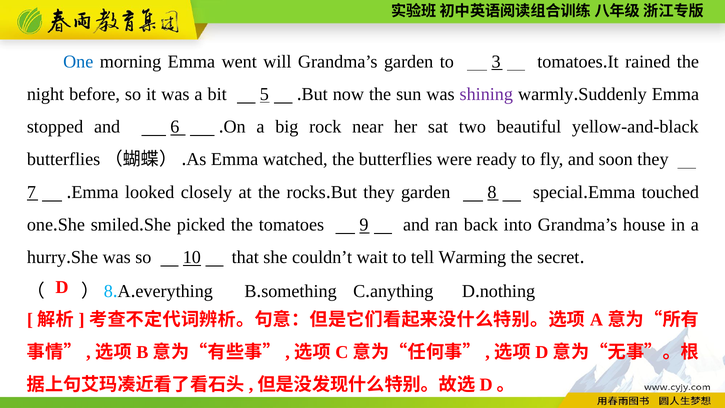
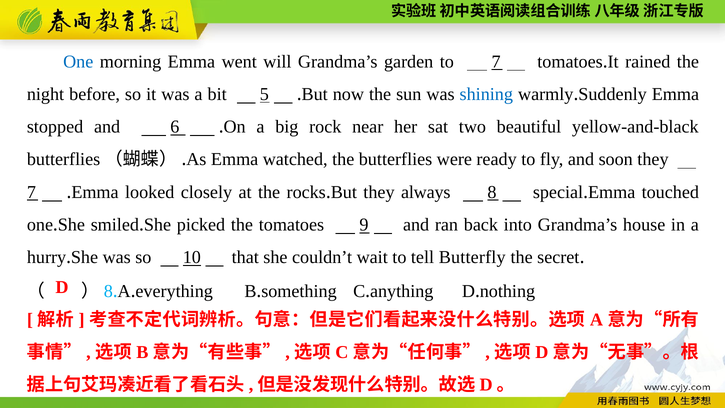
to 3: 3 -> 7
shining colour: purple -> blue
they garden: garden -> always
Warming: Warming -> Butterfly
